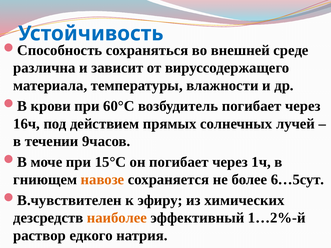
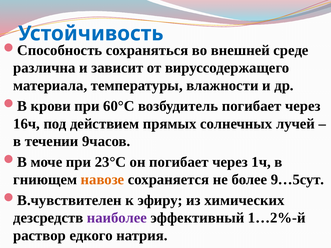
15°С: 15°С -> 23°С
6…5сут: 6…5сут -> 9…5сут
наиболее colour: orange -> purple
